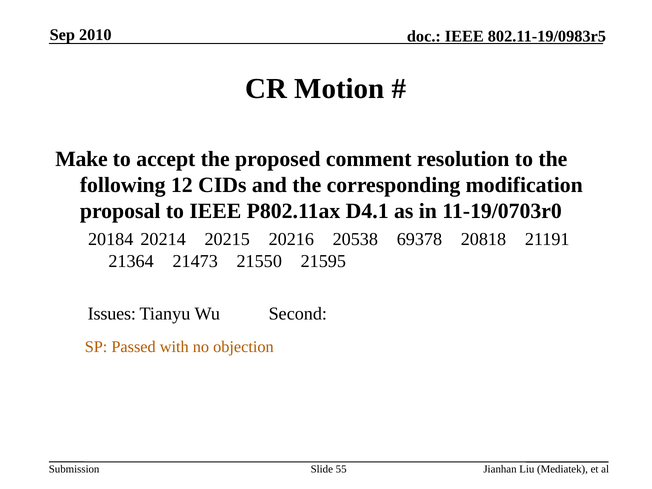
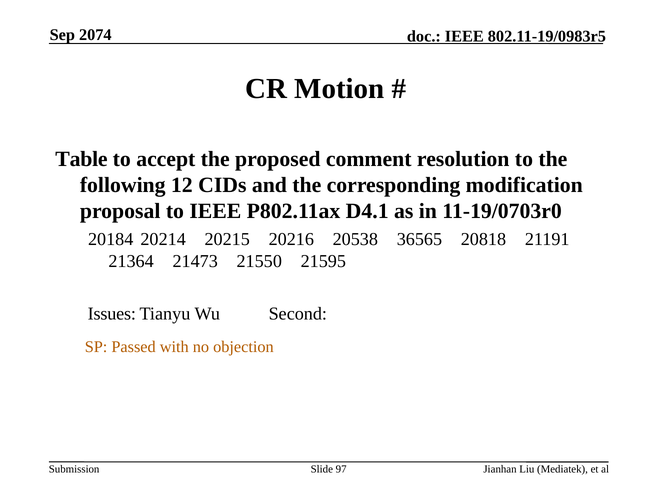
2010: 2010 -> 2074
Make: Make -> Table
69378: 69378 -> 36565
55: 55 -> 97
